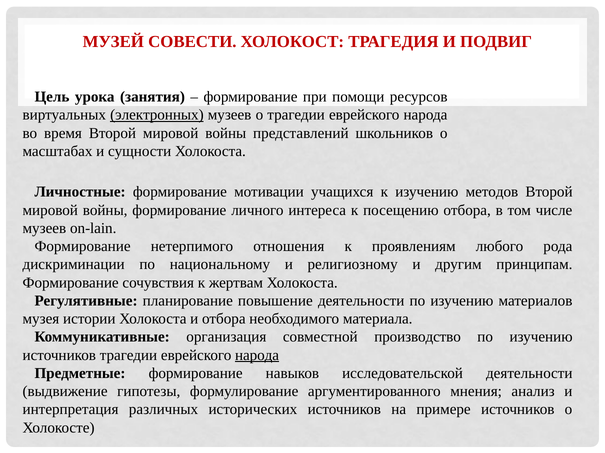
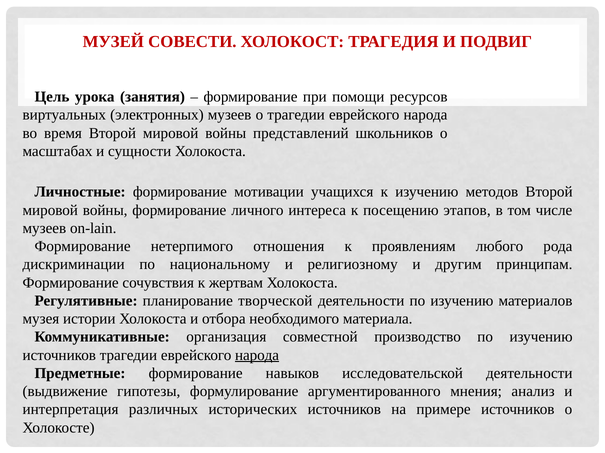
электронных underline: present -> none
посещению отбора: отбора -> этапов
повышение: повышение -> творческой
